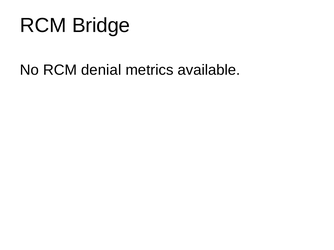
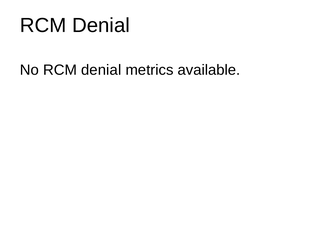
Bridge at (101, 25): Bridge -> Denial
